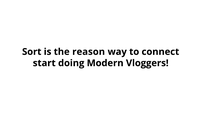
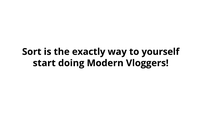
reason: reason -> exactly
connect: connect -> yourself
